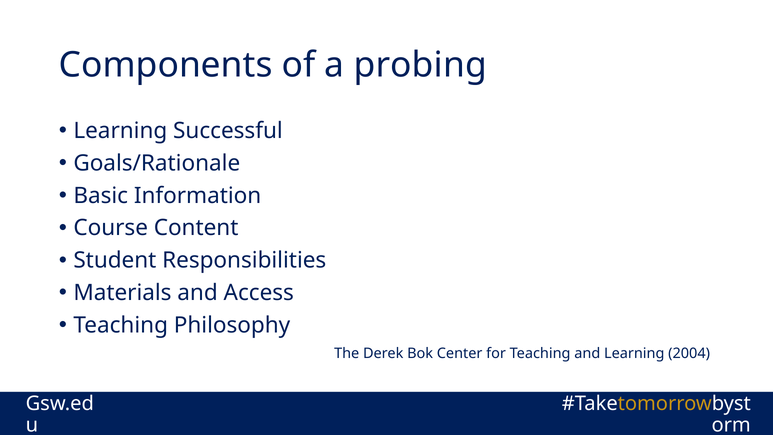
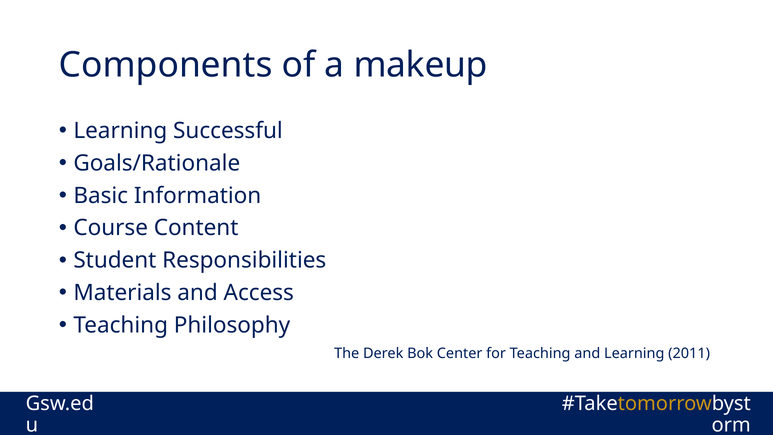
probing: probing -> makeup
2004: 2004 -> 2011
